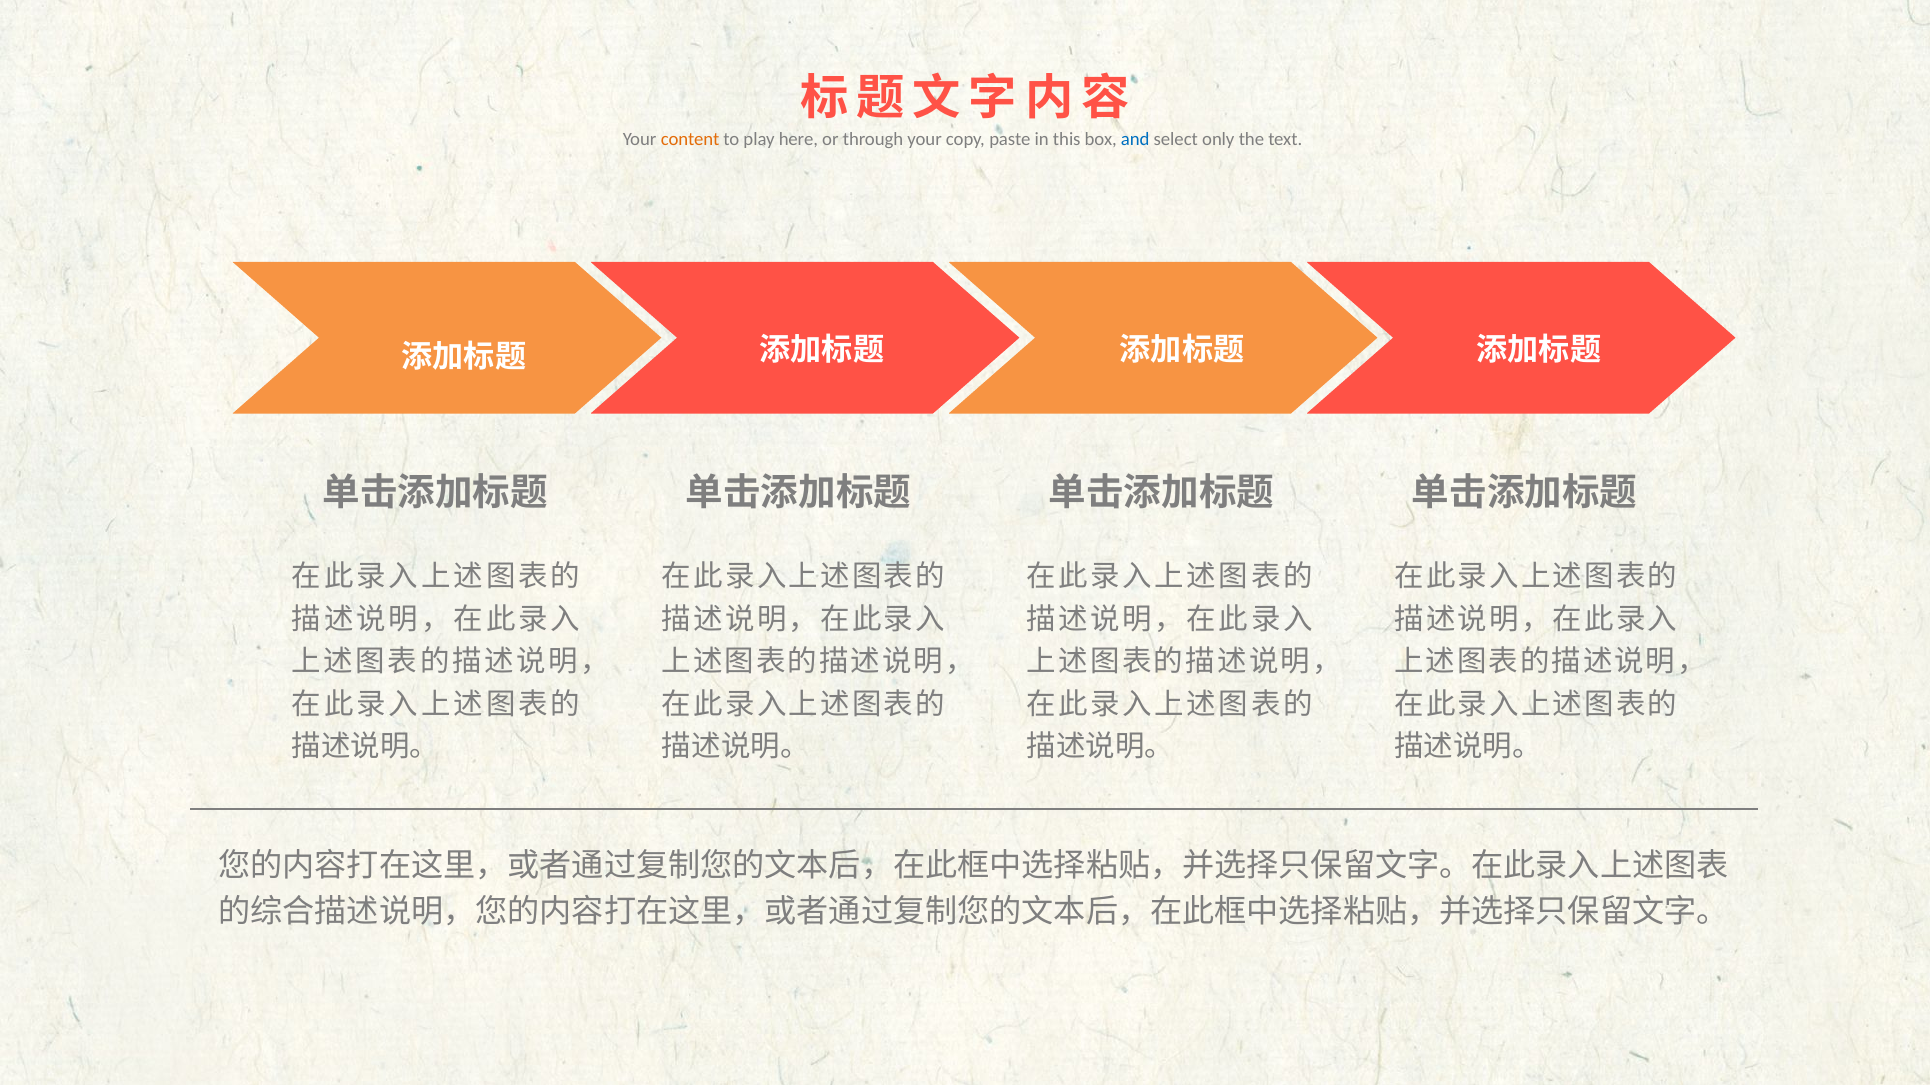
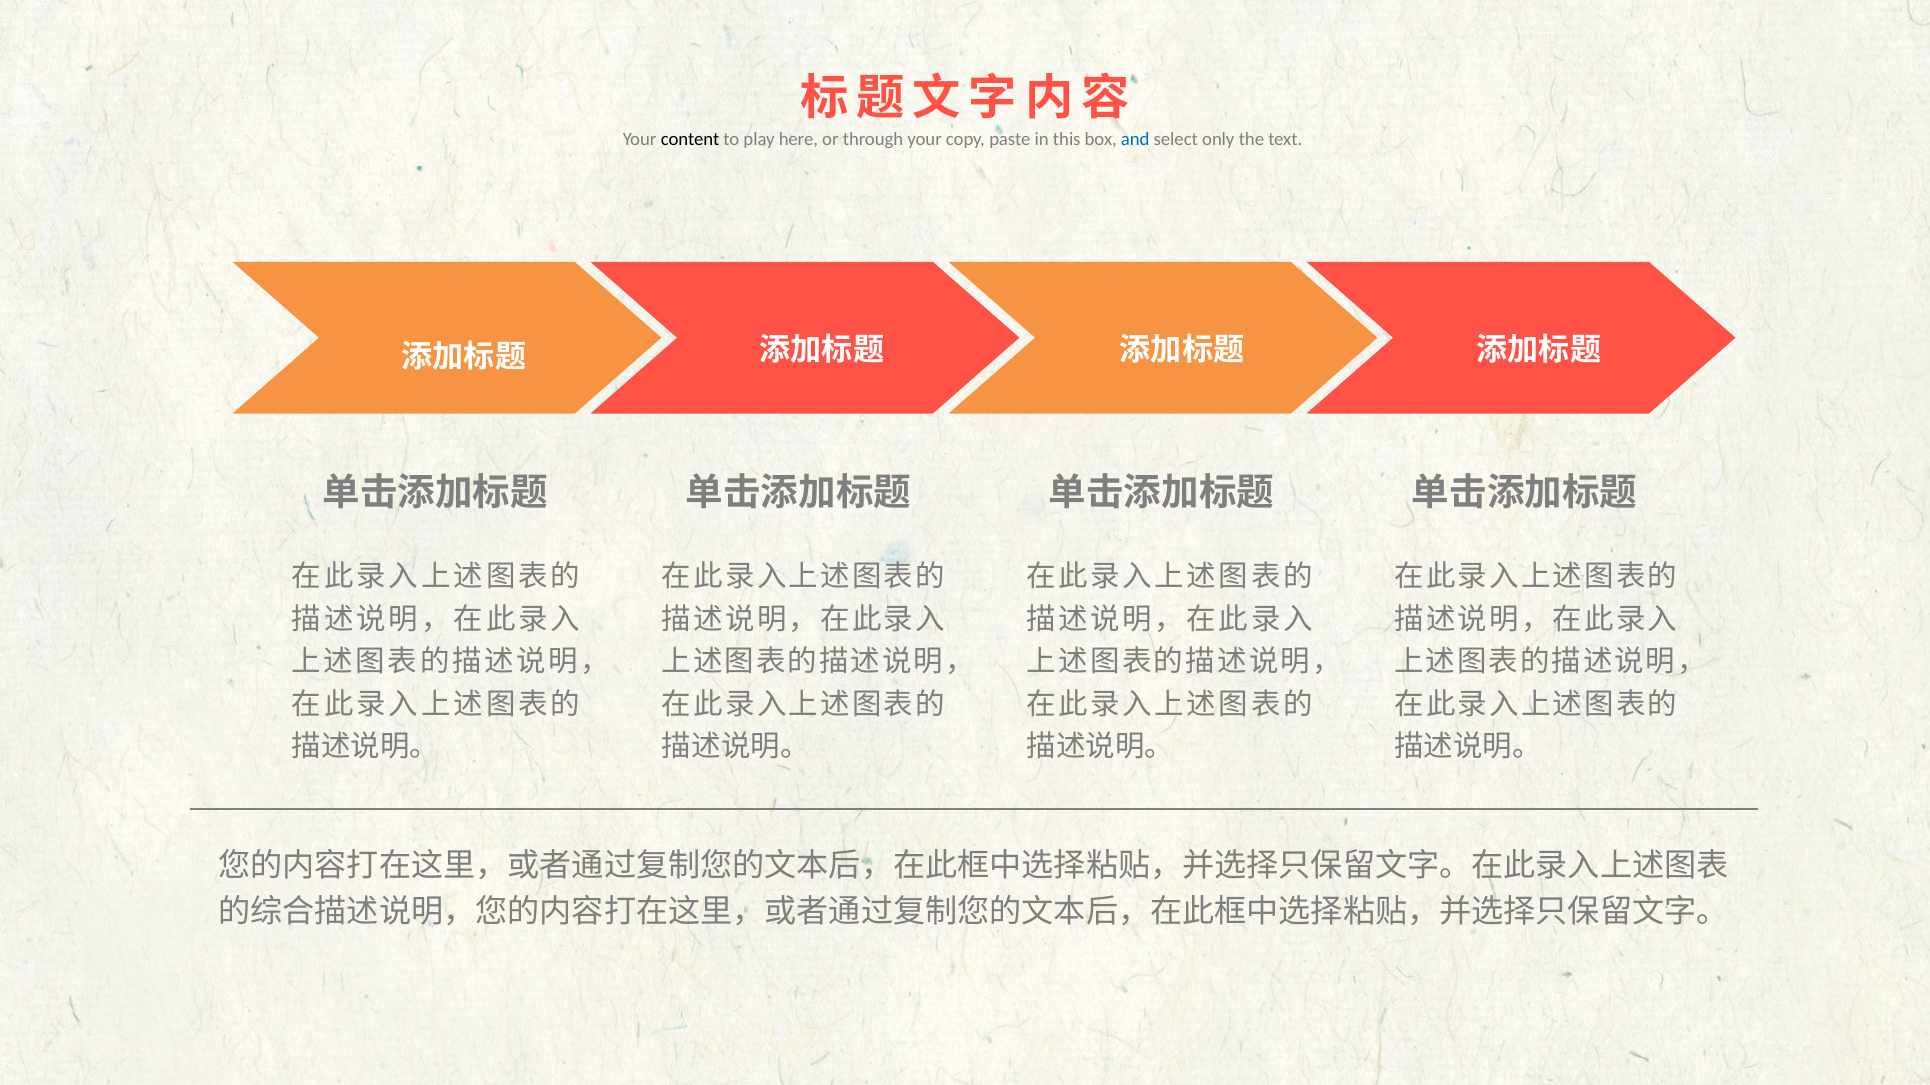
content colour: orange -> black
